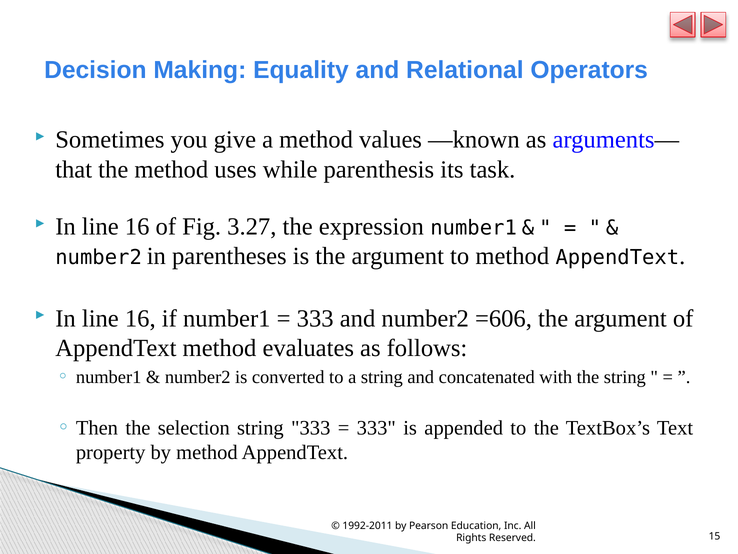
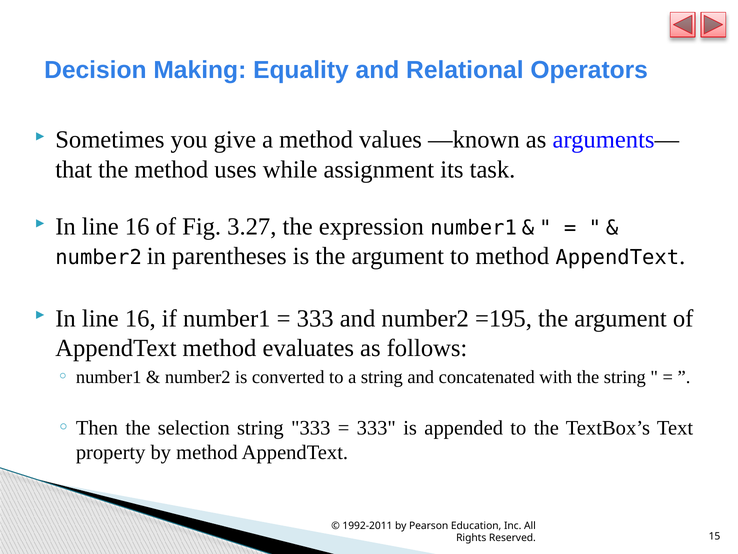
parenthesis: parenthesis -> assignment
=606: =606 -> =195
